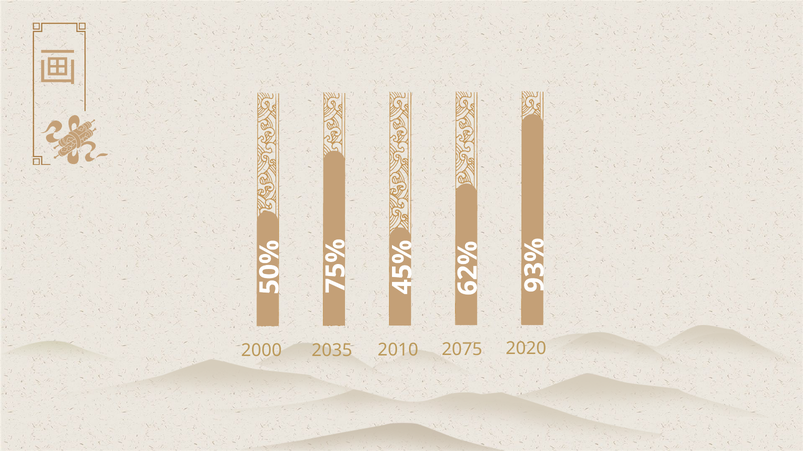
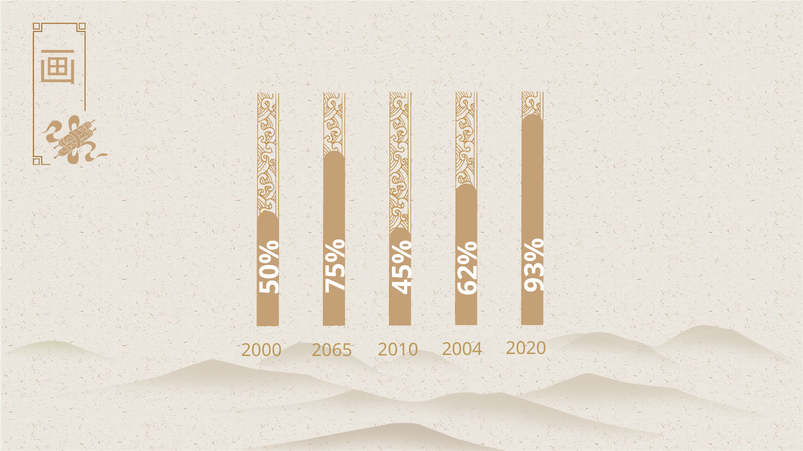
2035: 2035 -> 2065
2075: 2075 -> 2004
